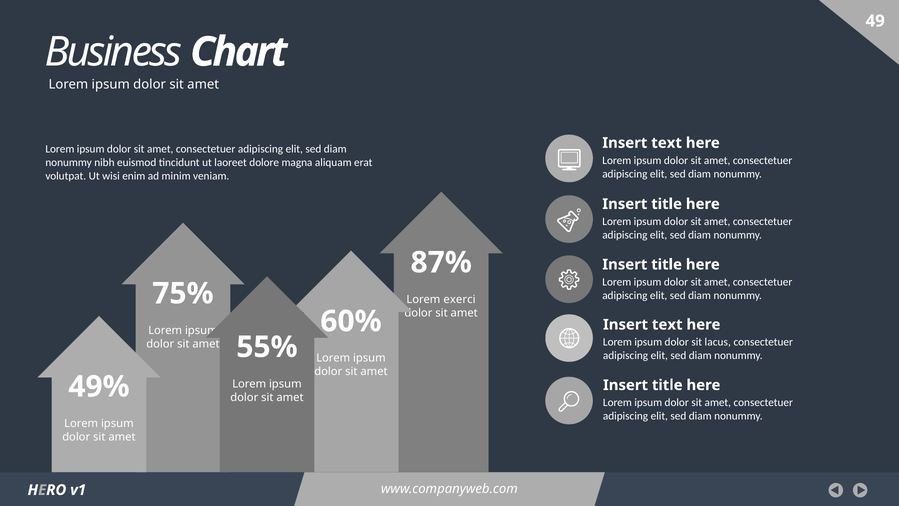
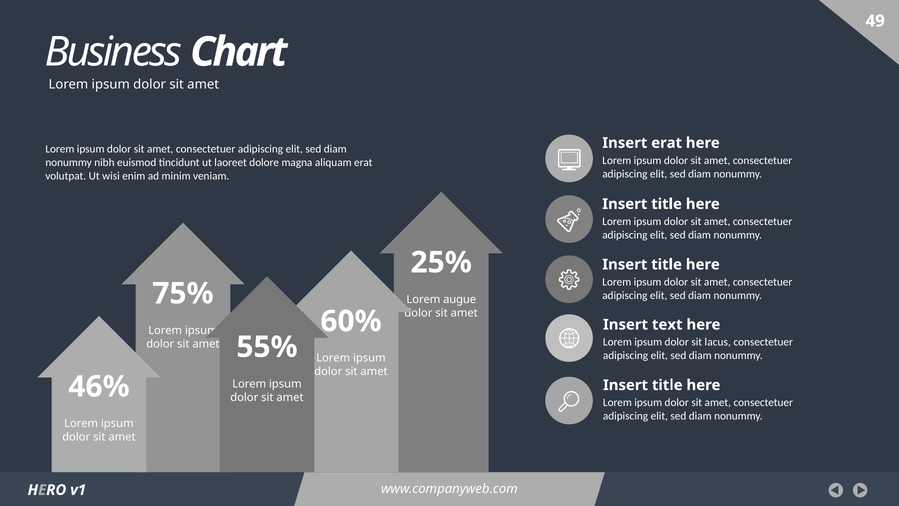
text at (667, 143): text -> erat
87%: 87% -> 25%
exerci: exerci -> augue
49%: 49% -> 46%
